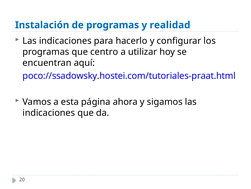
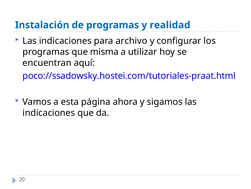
hacerlo: hacerlo -> archivo
centro: centro -> misma
